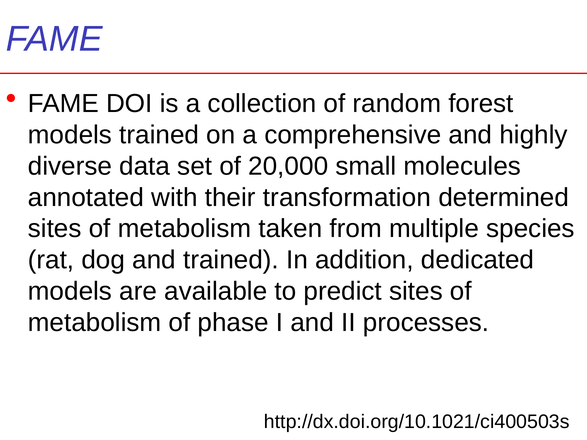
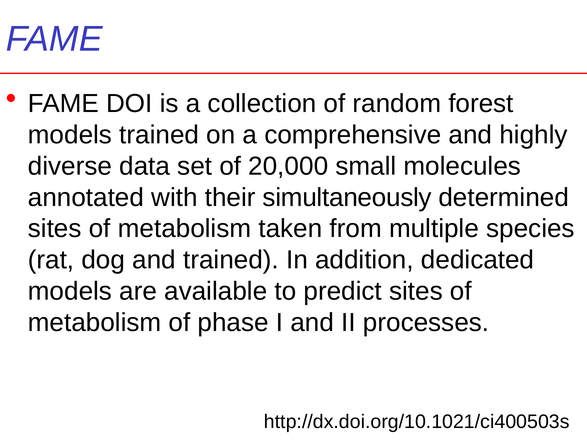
transformation: transformation -> simultaneously
